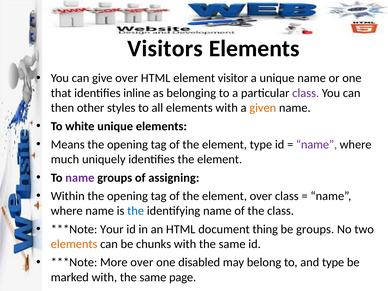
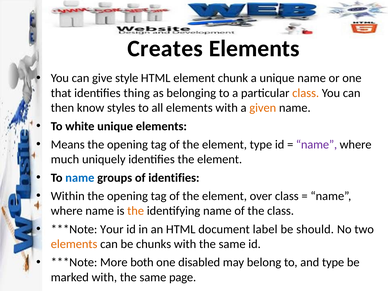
Visitors: Visitors -> Creates
give over: over -> style
visitor: visitor -> chunk
inline: inline -> thing
class at (306, 93) colour: purple -> orange
other: other -> know
name at (80, 178) colour: purple -> blue
of assigning: assigning -> identifies
the at (136, 211) colour: blue -> orange
thing: thing -> label
be groups: groups -> should
More over: over -> both
